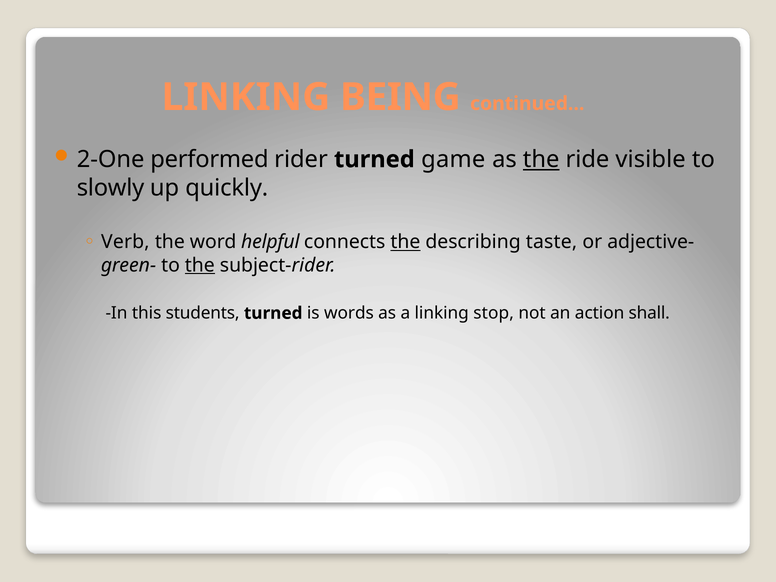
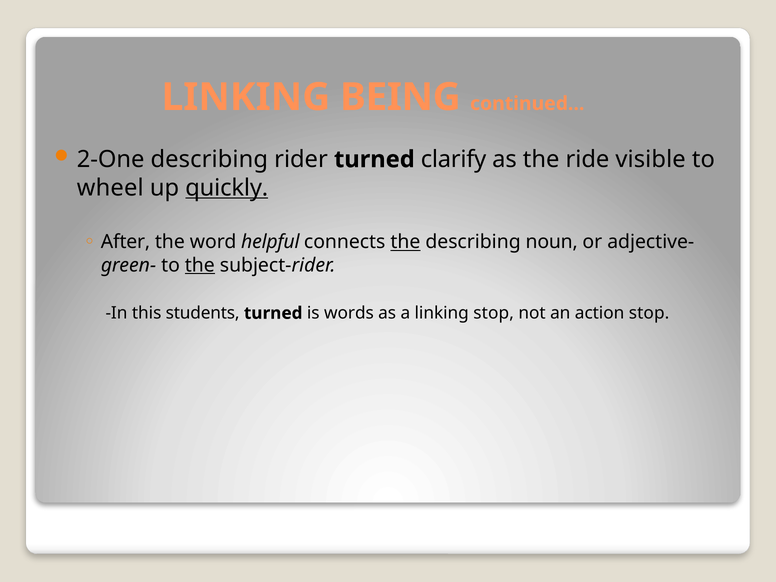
2-One performed: performed -> describing
game: game -> clarify
the at (541, 159) underline: present -> none
slowly: slowly -> wheel
quickly underline: none -> present
Verb: Verb -> After
taste: taste -> noun
action shall: shall -> stop
